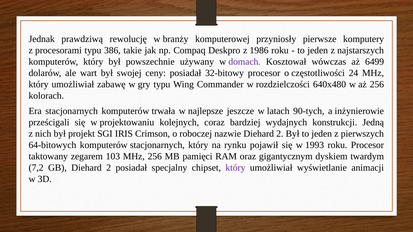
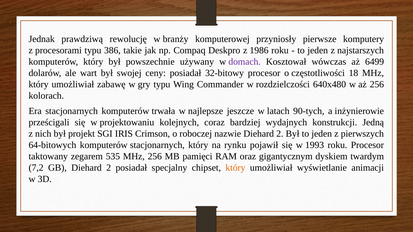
24: 24 -> 18
103: 103 -> 535
który at (235, 168) colour: purple -> orange
